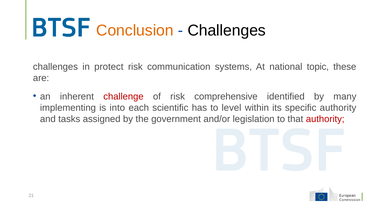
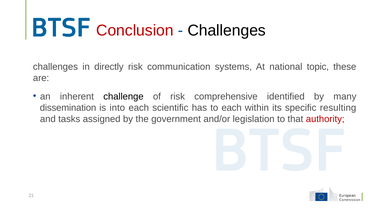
Conclusion colour: orange -> red
protect: protect -> directly
challenge colour: red -> black
implementing: implementing -> dissemination
to level: level -> each
specific authority: authority -> resulting
